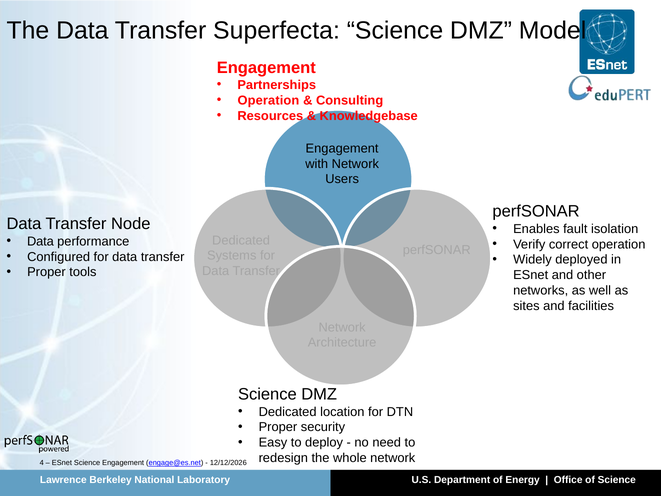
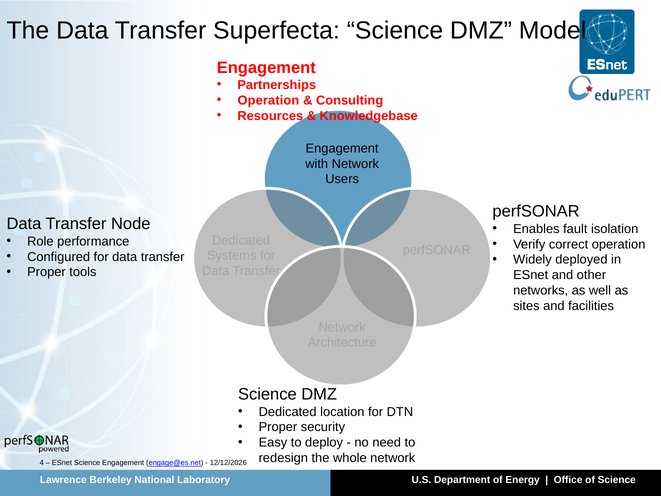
Data at (40, 241): Data -> Role
